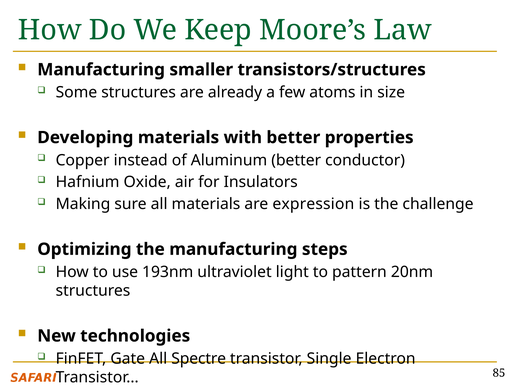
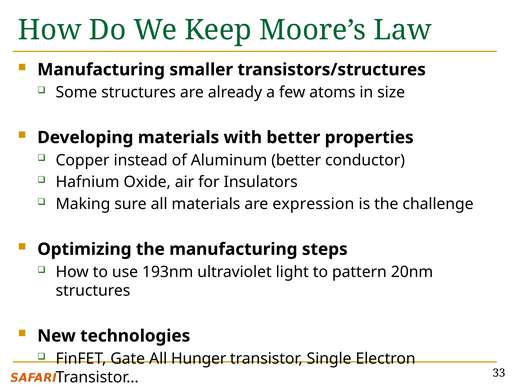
Spectre: Spectre -> Hunger
85: 85 -> 33
